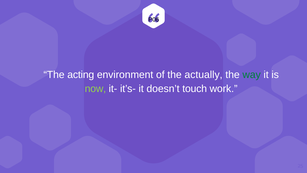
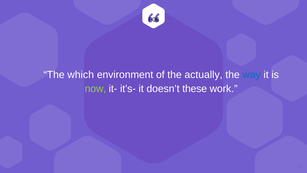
acting: acting -> which
way colour: green -> blue
touch: touch -> these
